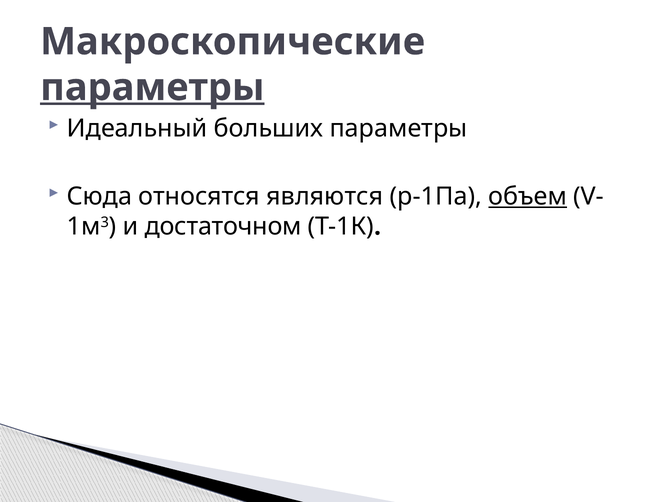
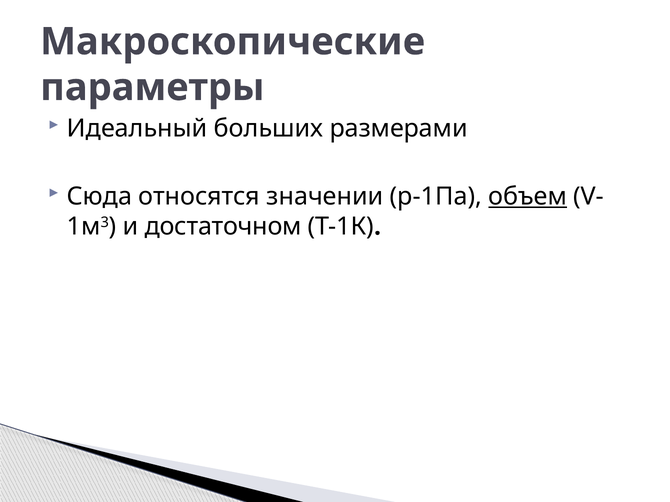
параметры at (152, 88) underline: present -> none
больших параметры: параметры -> размерами
являются: являются -> значении
